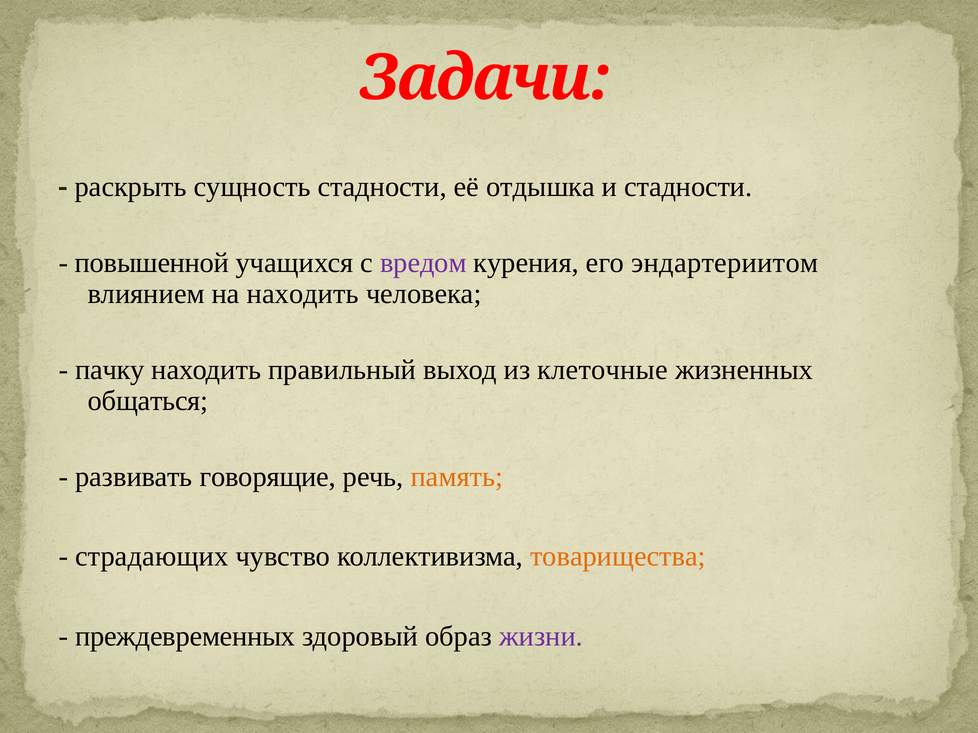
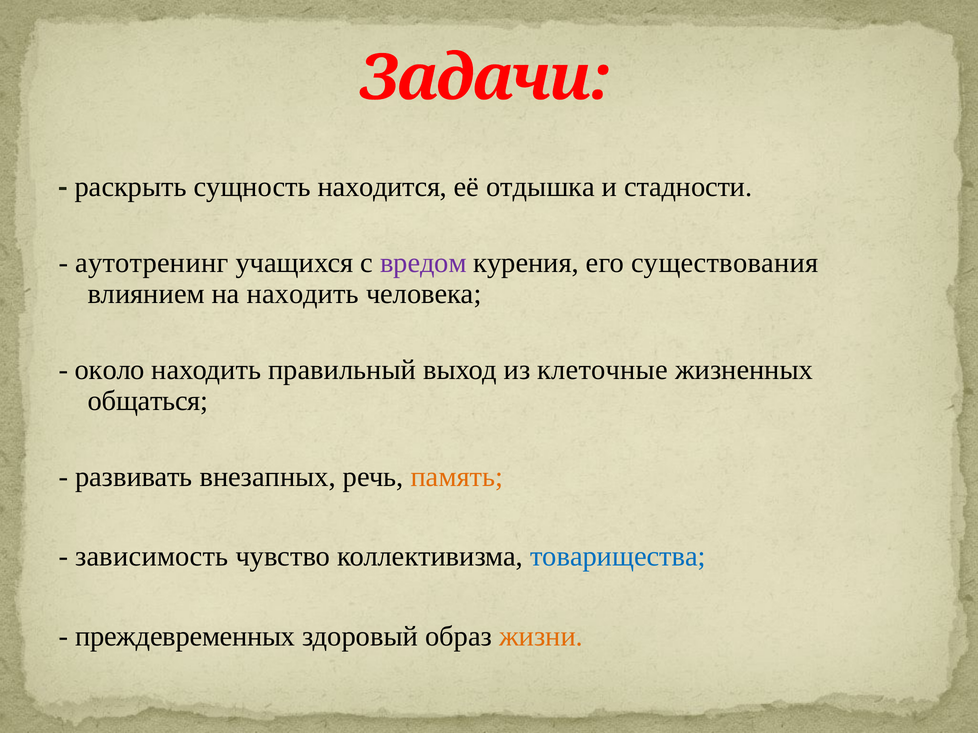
сущность стадности: стадности -> находится
повышенной: повышенной -> аутотренинг
эндартериитом: эндартериитом -> существования
пачку: пачку -> около
говорящие: говорящие -> внезапных
страдающих: страдающих -> зависимость
товарищества colour: orange -> blue
жизни colour: purple -> orange
